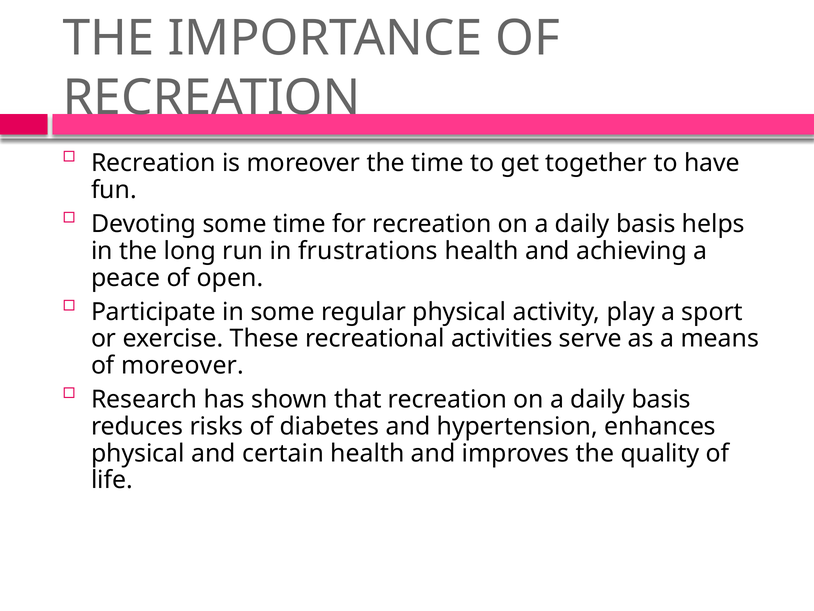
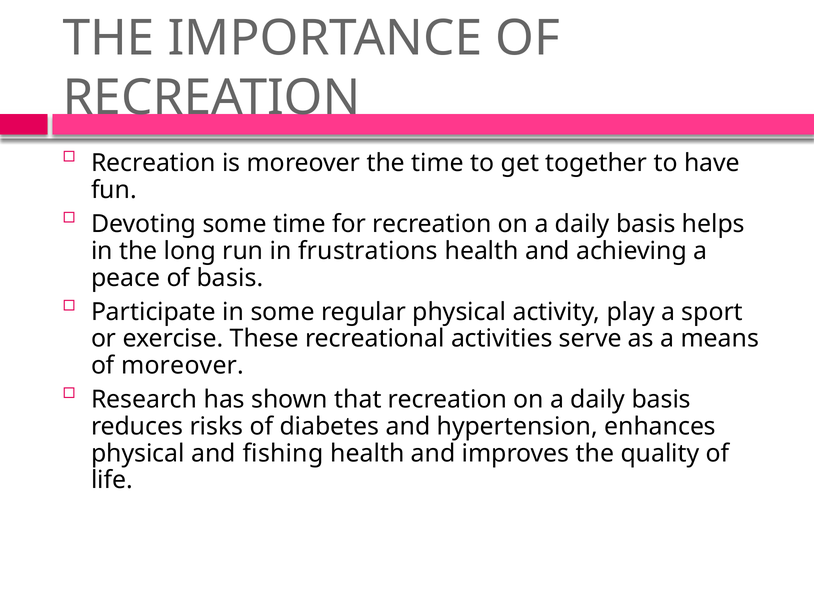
of open: open -> basis
certain: certain -> fishing
